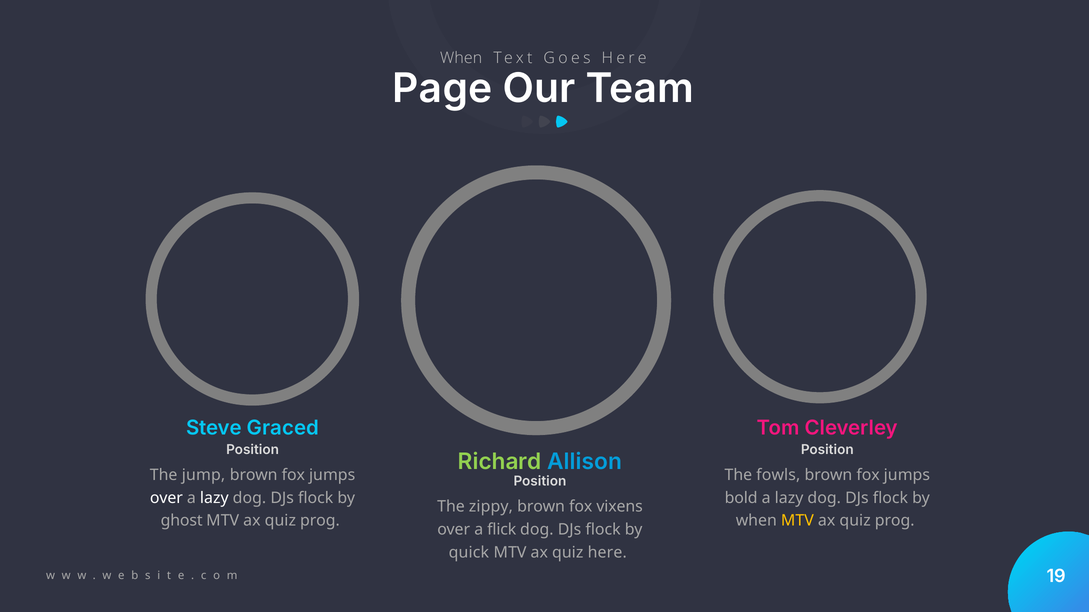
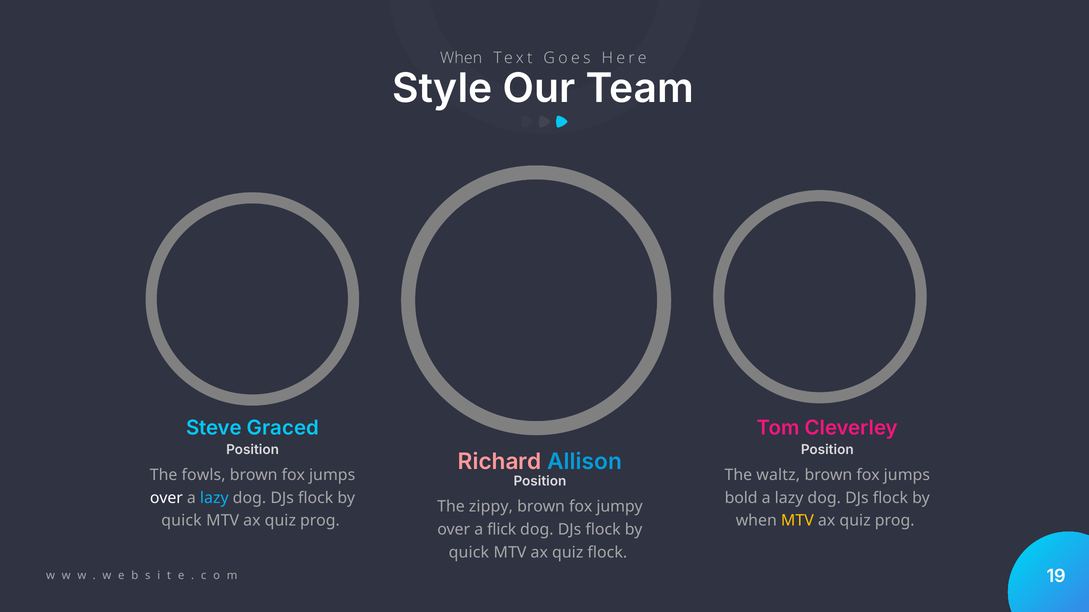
Page: Page -> Style
Richard colour: light green -> pink
jump: jump -> fowls
fowls: fowls -> waltz
lazy at (214, 498) colour: white -> light blue
vixens: vixens -> jumpy
ghost at (182, 521): ghost -> quick
quiz here: here -> flock
